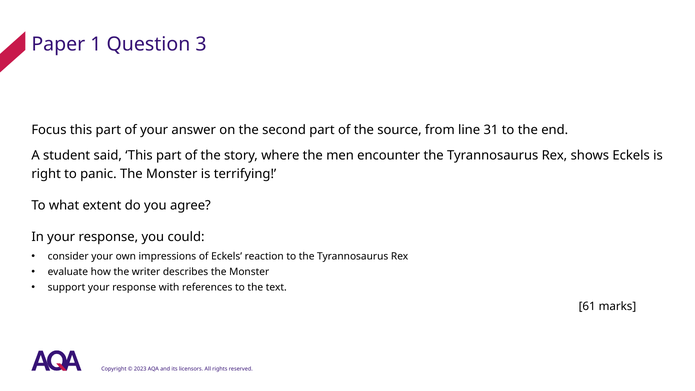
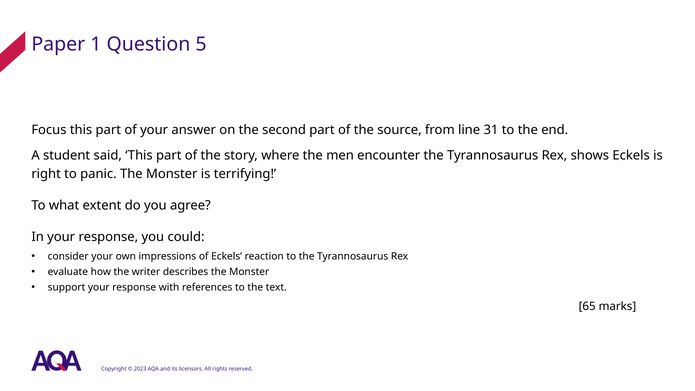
3: 3 -> 5
61: 61 -> 65
